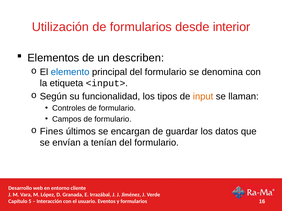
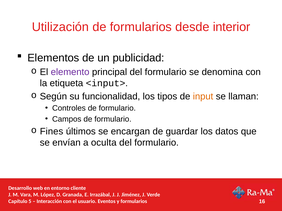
describen: describen -> publicidad
elemento colour: blue -> purple
tenían: tenían -> oculta
